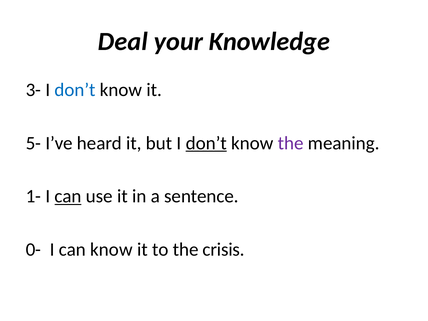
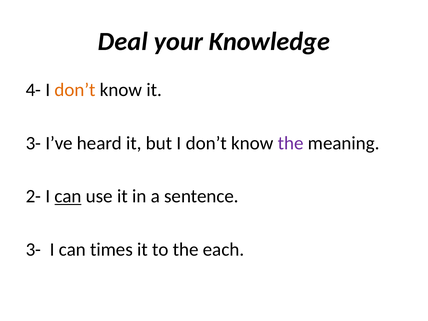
3-: 3- -> 4-
don’t at (75, 90) colour: blue -> orange
5- at (33, 143): 5- -> 3-
don’t at (206, 143) underline: present -> none
1-: 1- -> 2-
0- at (33, 250): 0- -> 3-
can know: know -> times
crisis: crisis -> each
